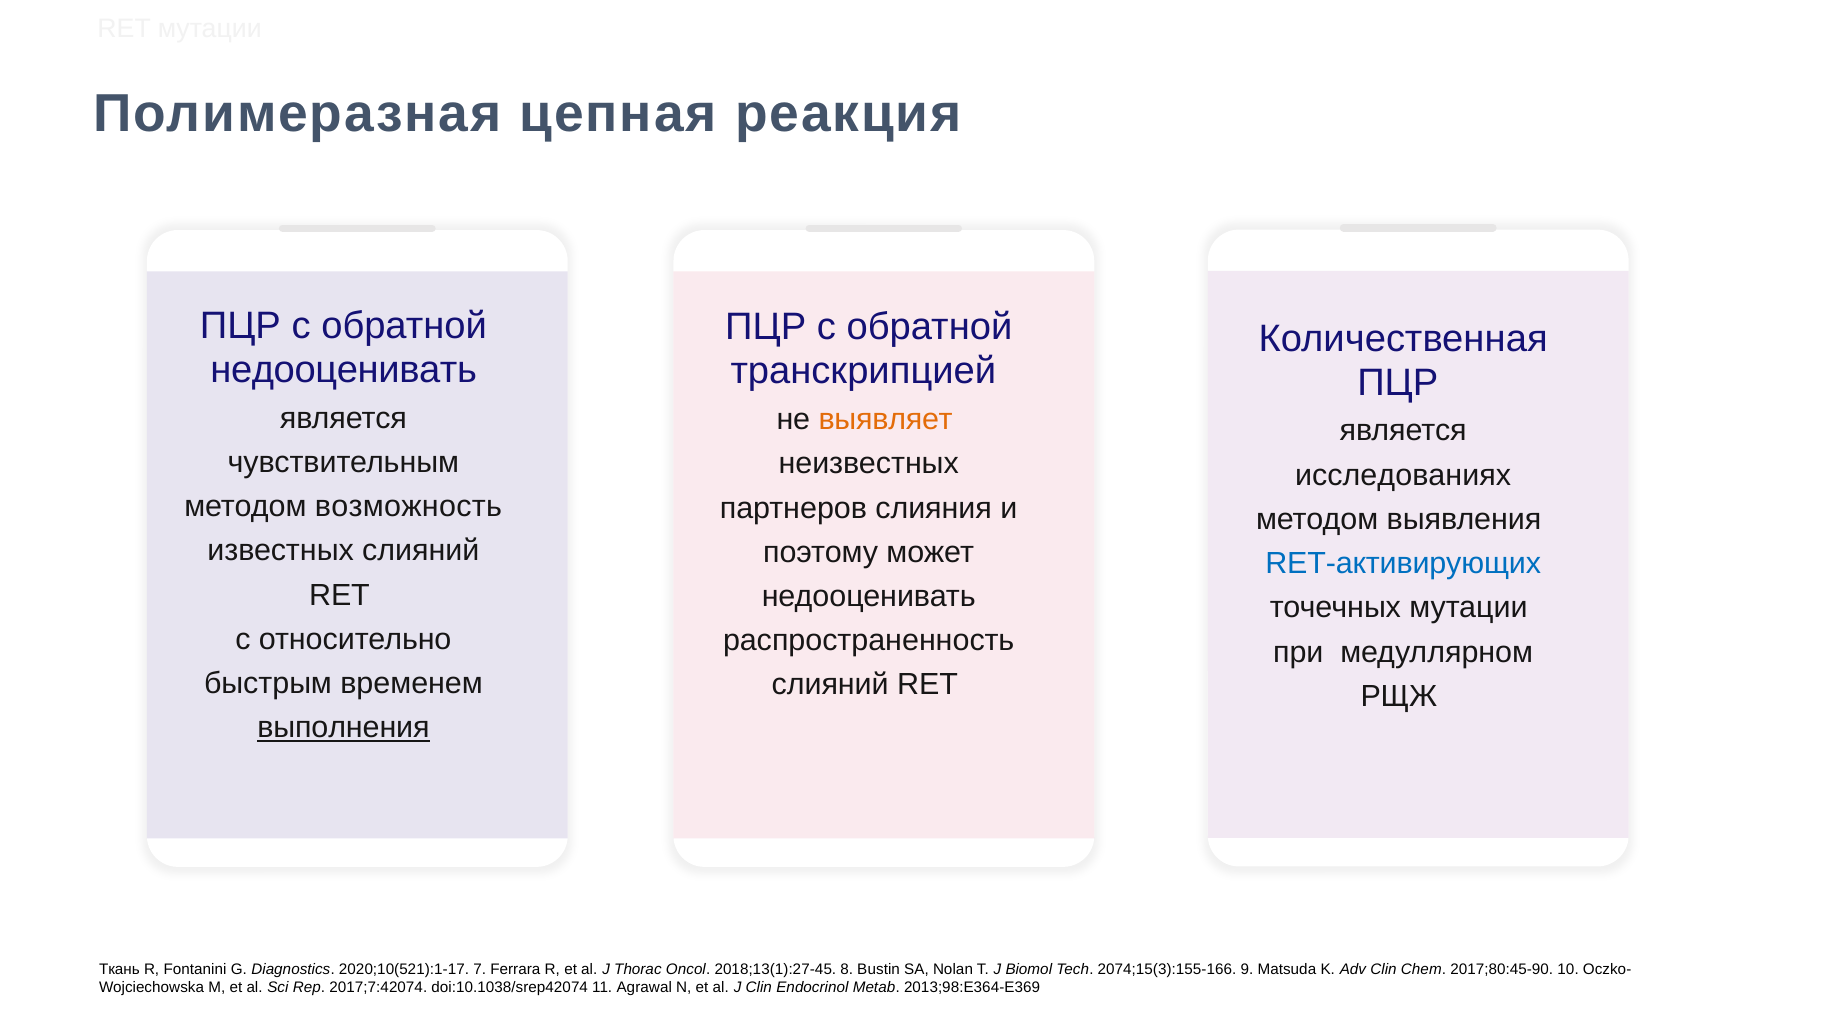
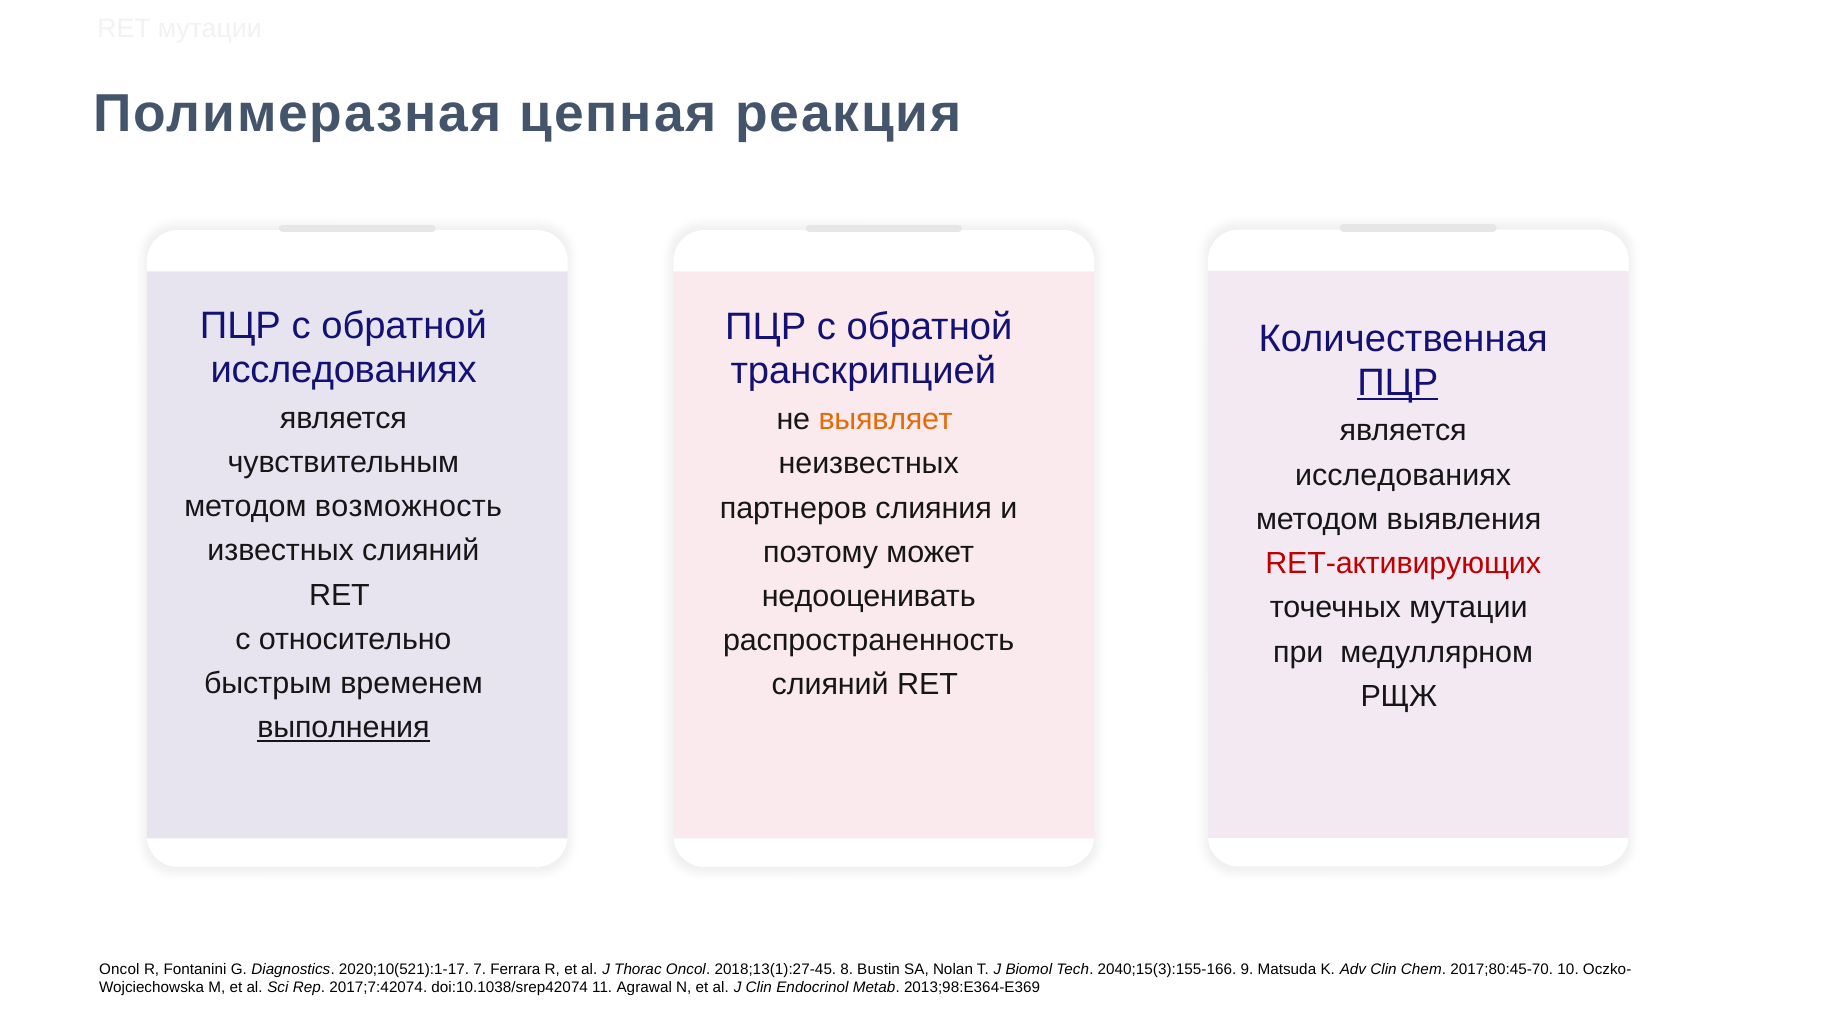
недооценивать at (344, 370): недооценивать -> исследованиях
ПЦР at (1398, 382) underline: none -> present
RET-активирующих colour: blue -> red
Ткань at (119, 969): Ткань -> Oncol
2074;15(3):155-166: 2074;15(3):155-166 -> 2040;15(3):155-166
2017;80:45-90: 2017;80:45-90 -> 2017;80:45-70
